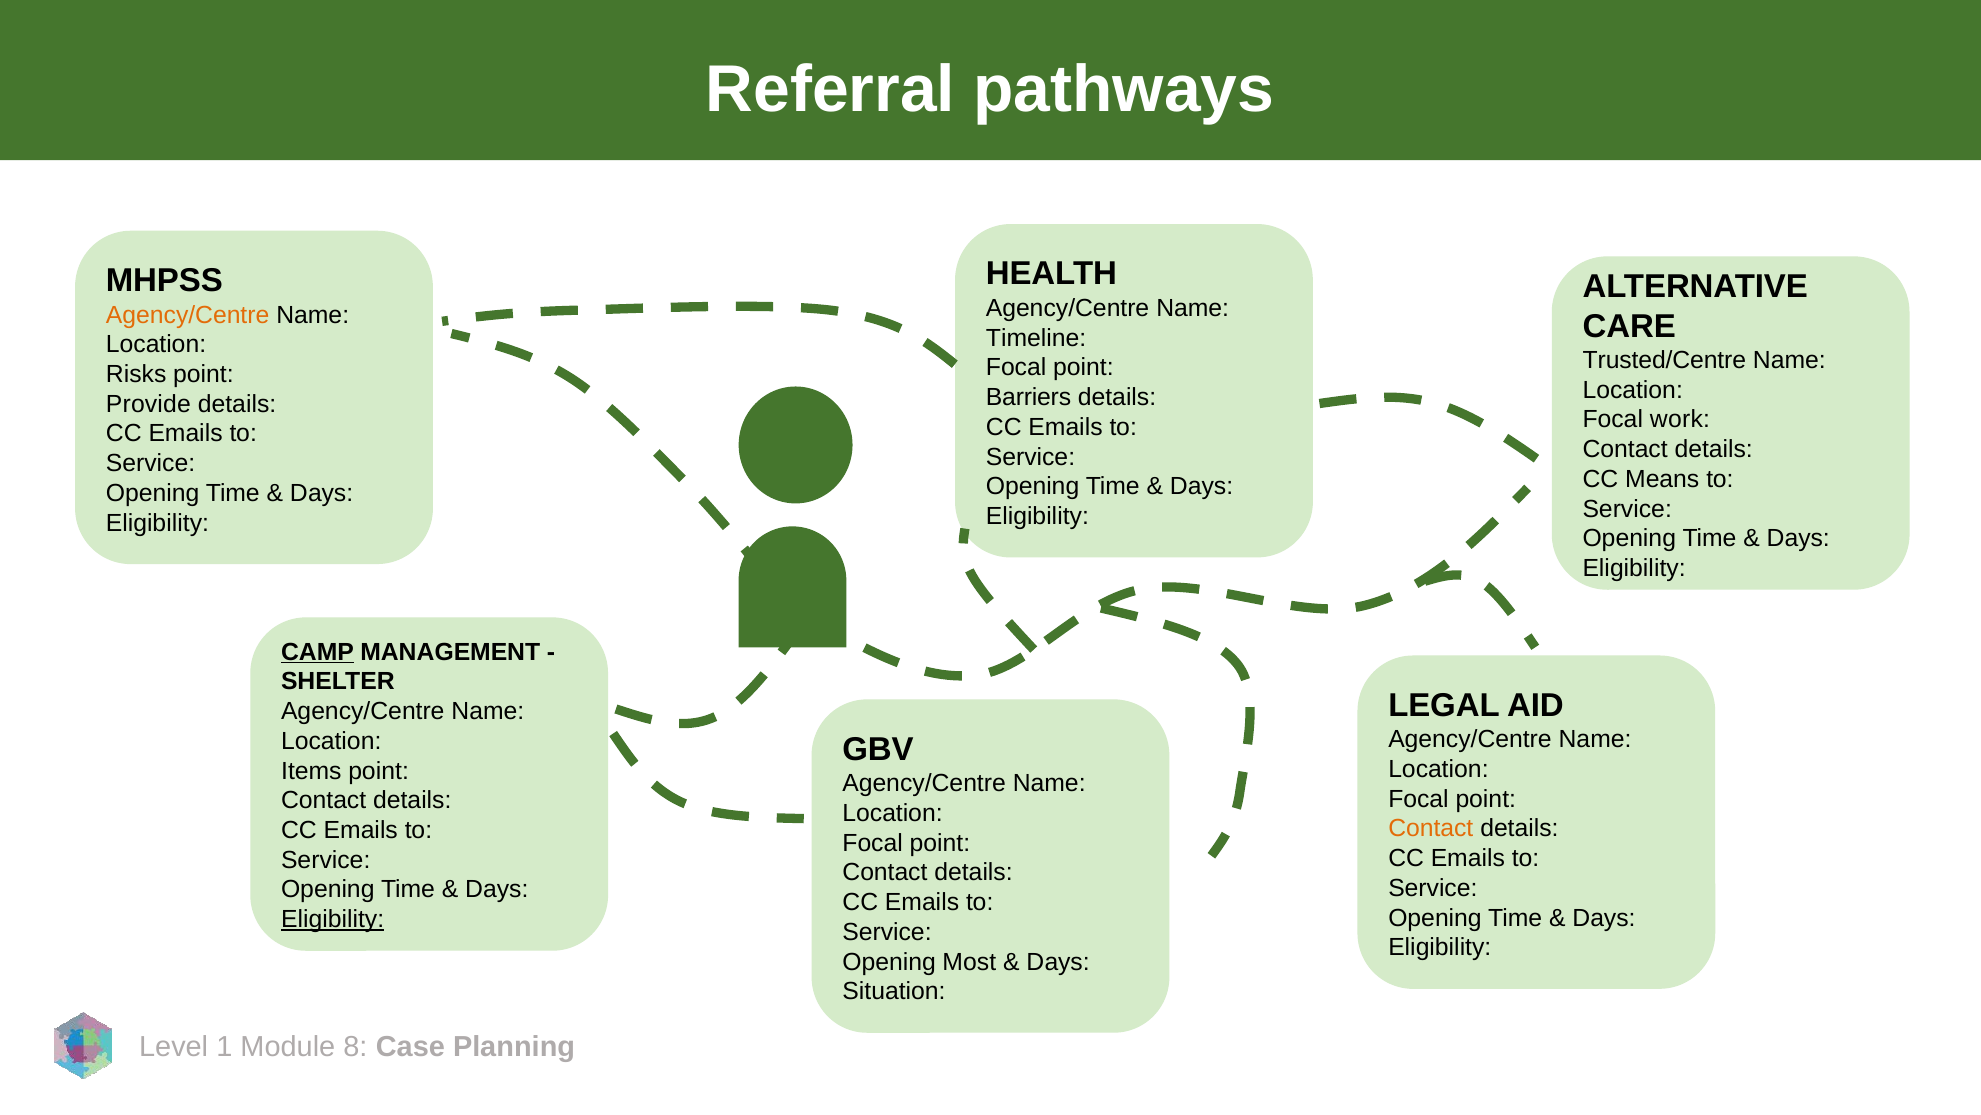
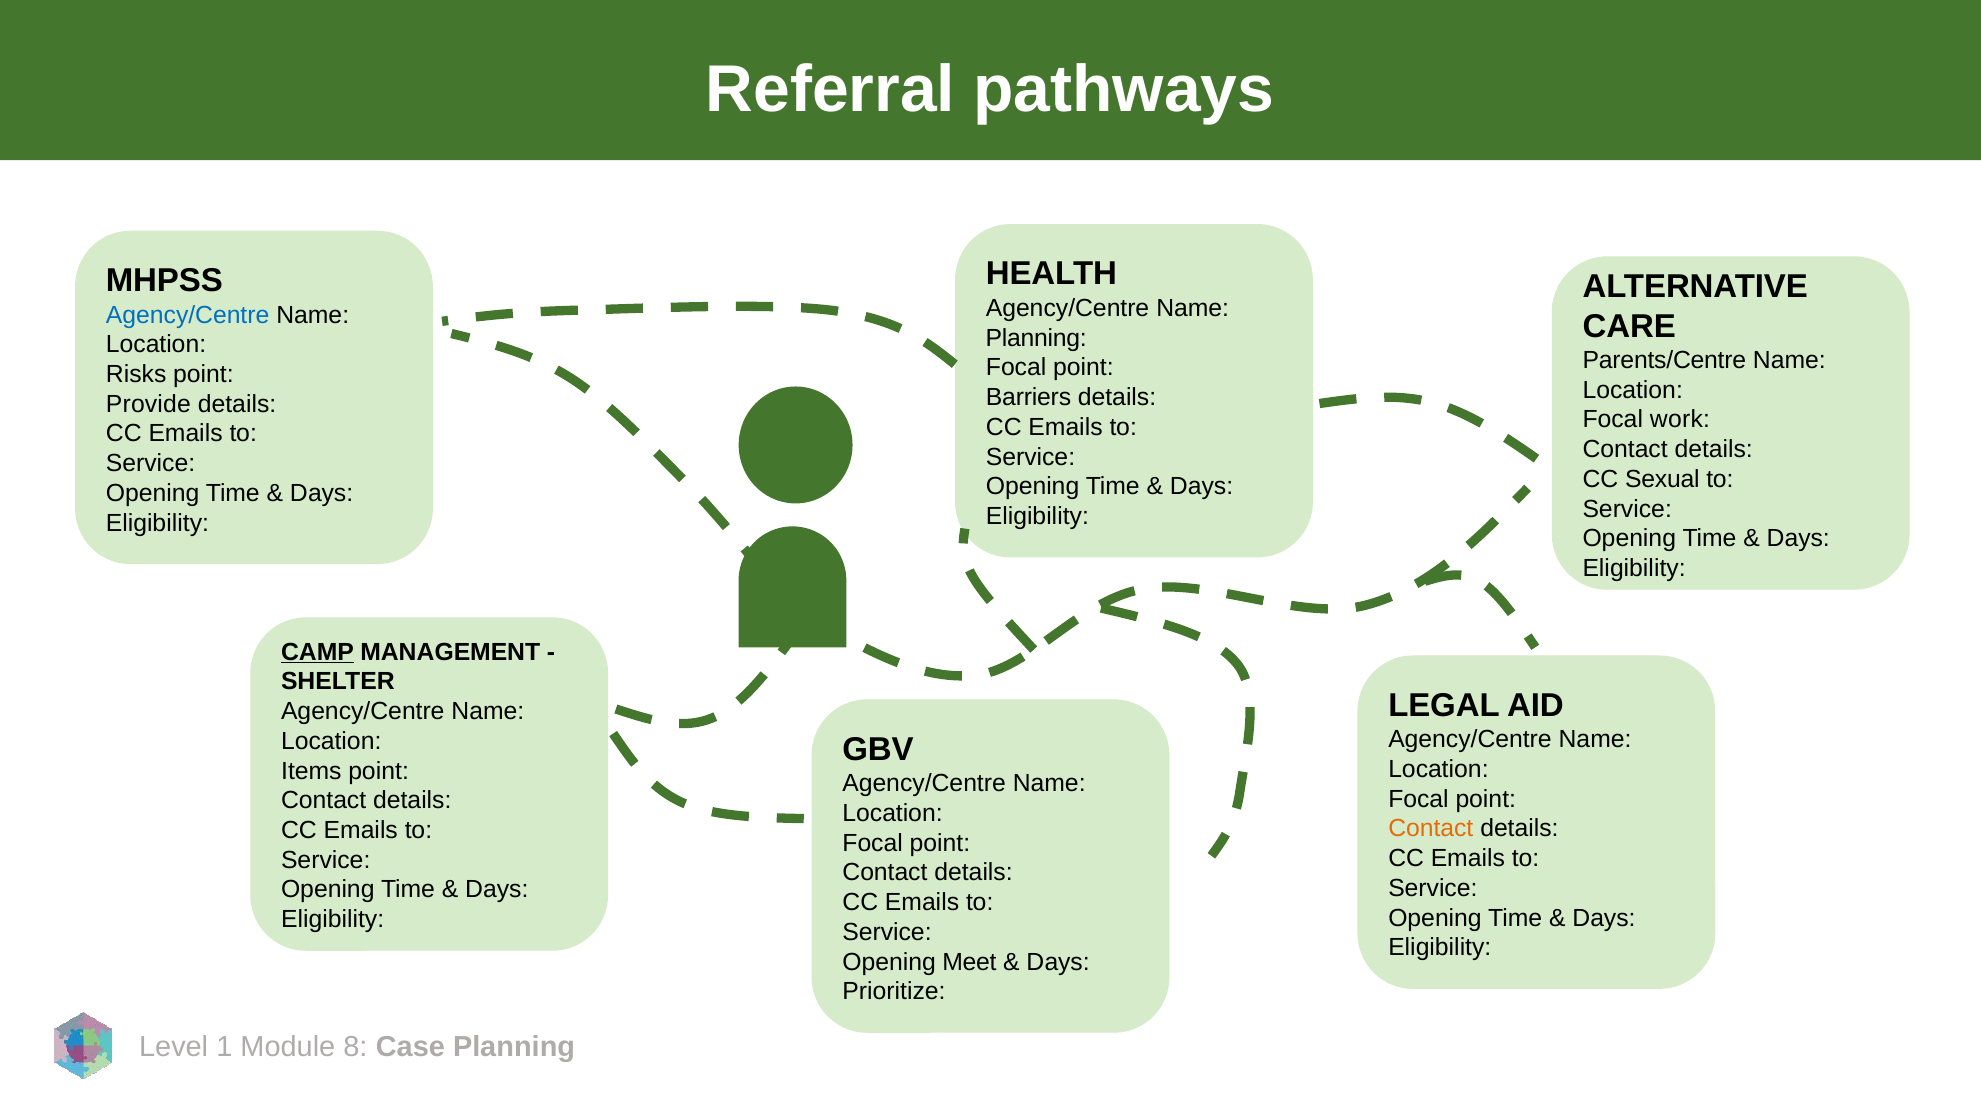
Agency/Centre at (188, 315) colour: orange -> blue
Timeline at (1036, 338): Timeline -> Planning
Trusted/Centre: Trusted/Centre -> Parents/Centre
Means: Means -> Sexual
Eligibility at (333, 919) underline: present -> none
Most: Most -> Meet
Situation: Situation -> Prioritize
